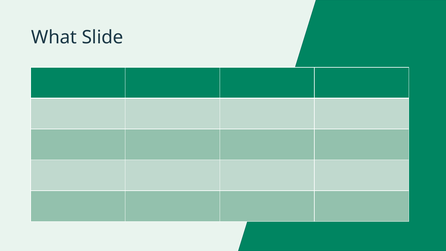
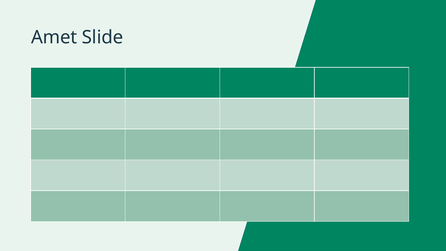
What: What -> Amet
